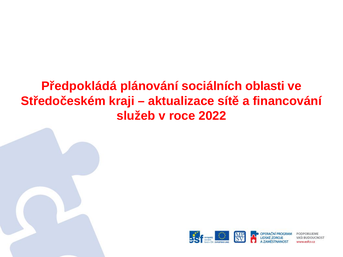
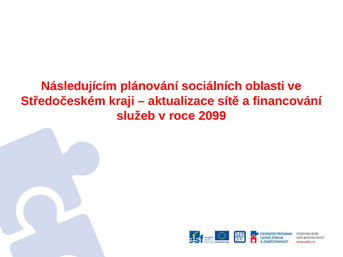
Předpokládá: Předpokládá -> Následujícím
2022: 2022 -> 2099
